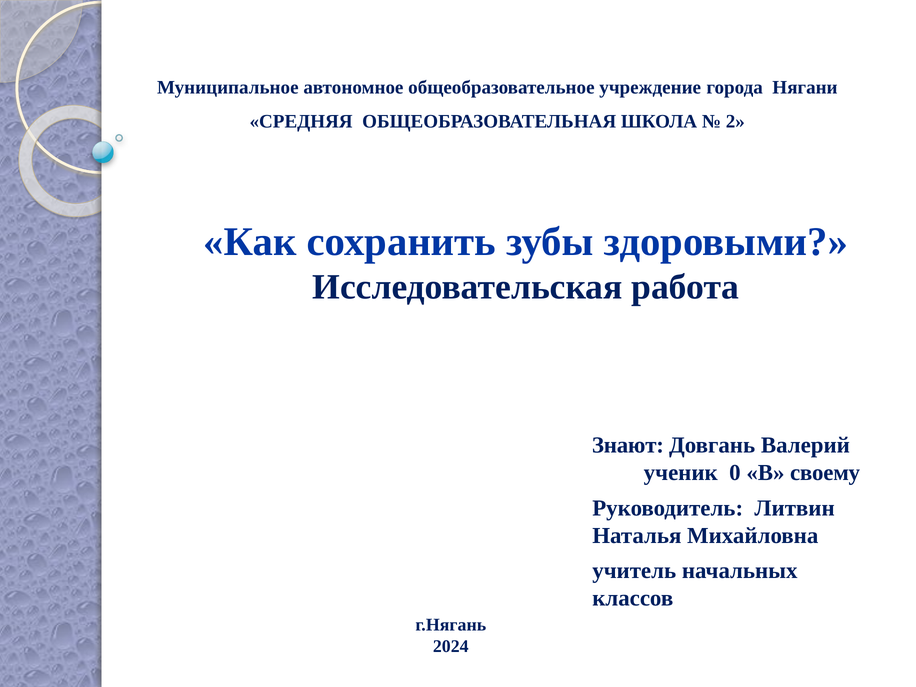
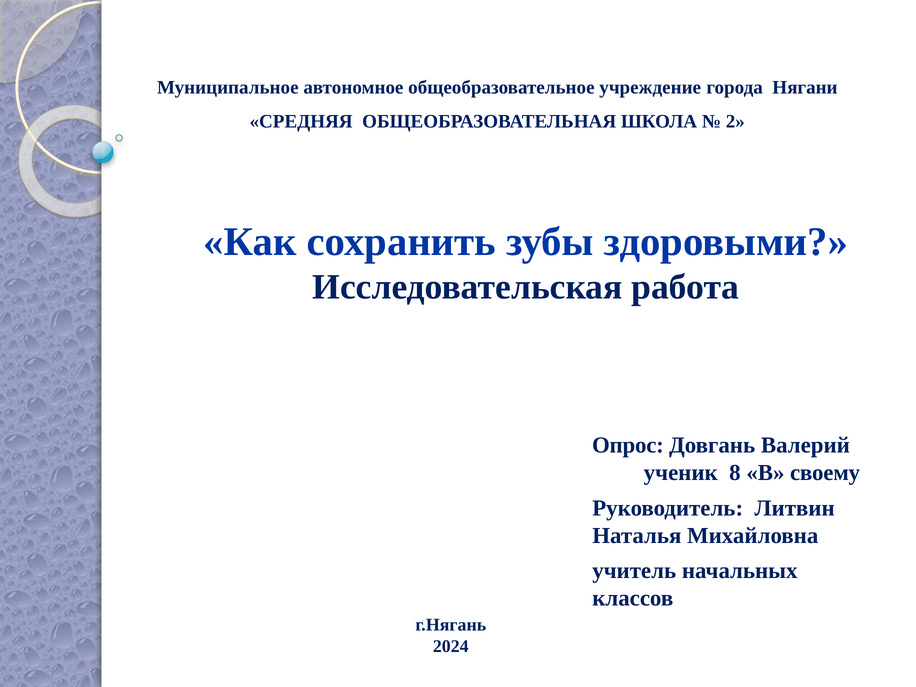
Знают: Знают -> Опрос
0: 0 -> 8
